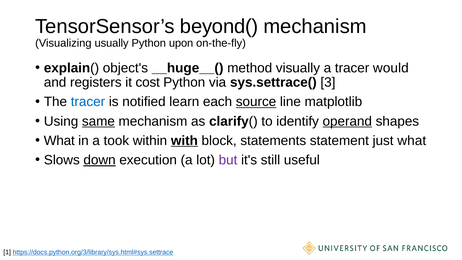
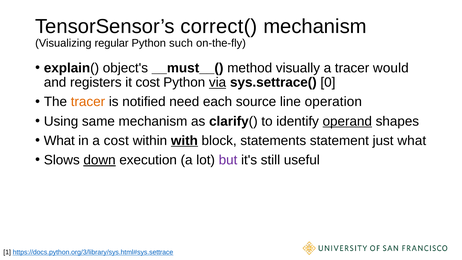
beyond(: beyond( -> correct(
usually: usually -> regular
upon: upon -> such
__huge__(: __huge__( -> __must__(
via underline: none -> present
3: 3 -> 0
tracer at (88, 102) colour: blue -> orange
learn: learn -> need
source underline: present -> none
matplotlib: matplotlib -> operation
same underline: present -> none
a took: took -> cost
